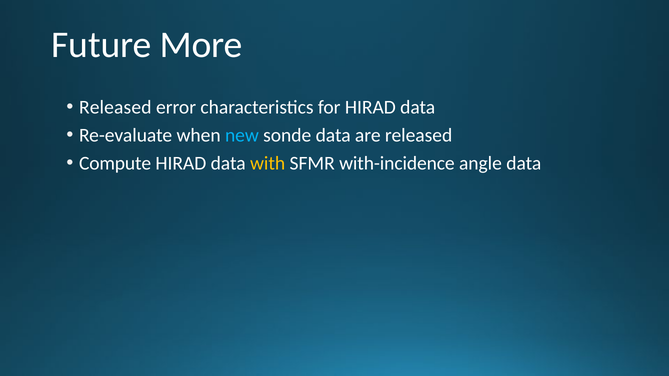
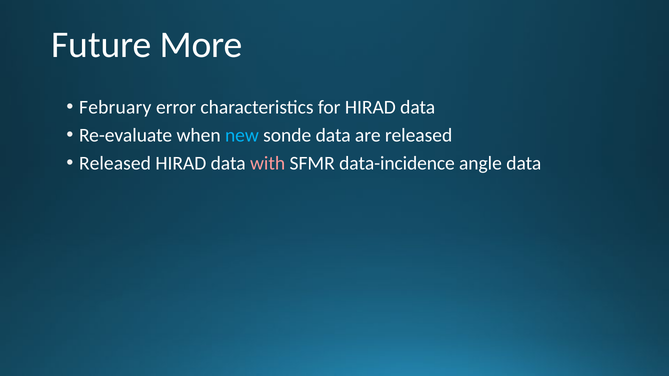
Released at (115, 107): Released -> February
Compute at (115, 163): Compute -> Released
with colour: yellow -> pink
with-incidence: with-incidence -> data-incidence
